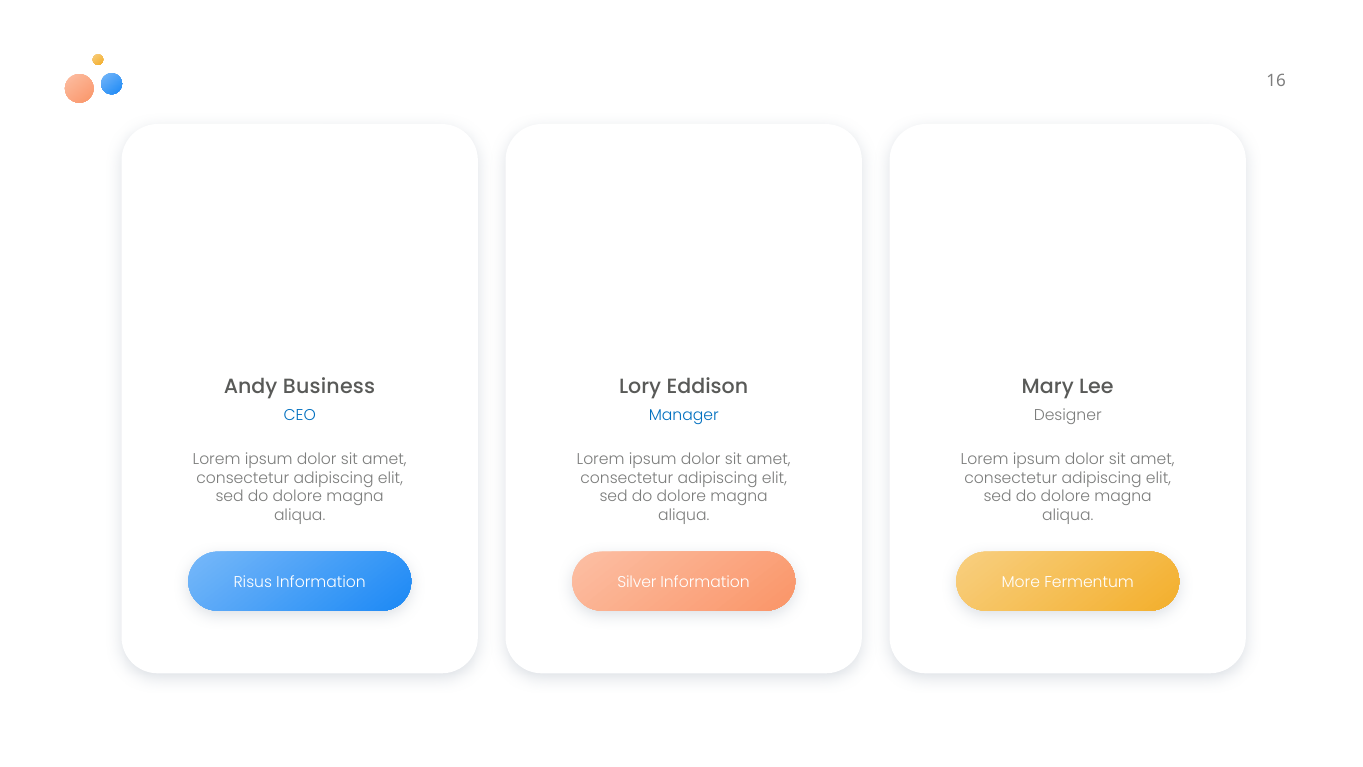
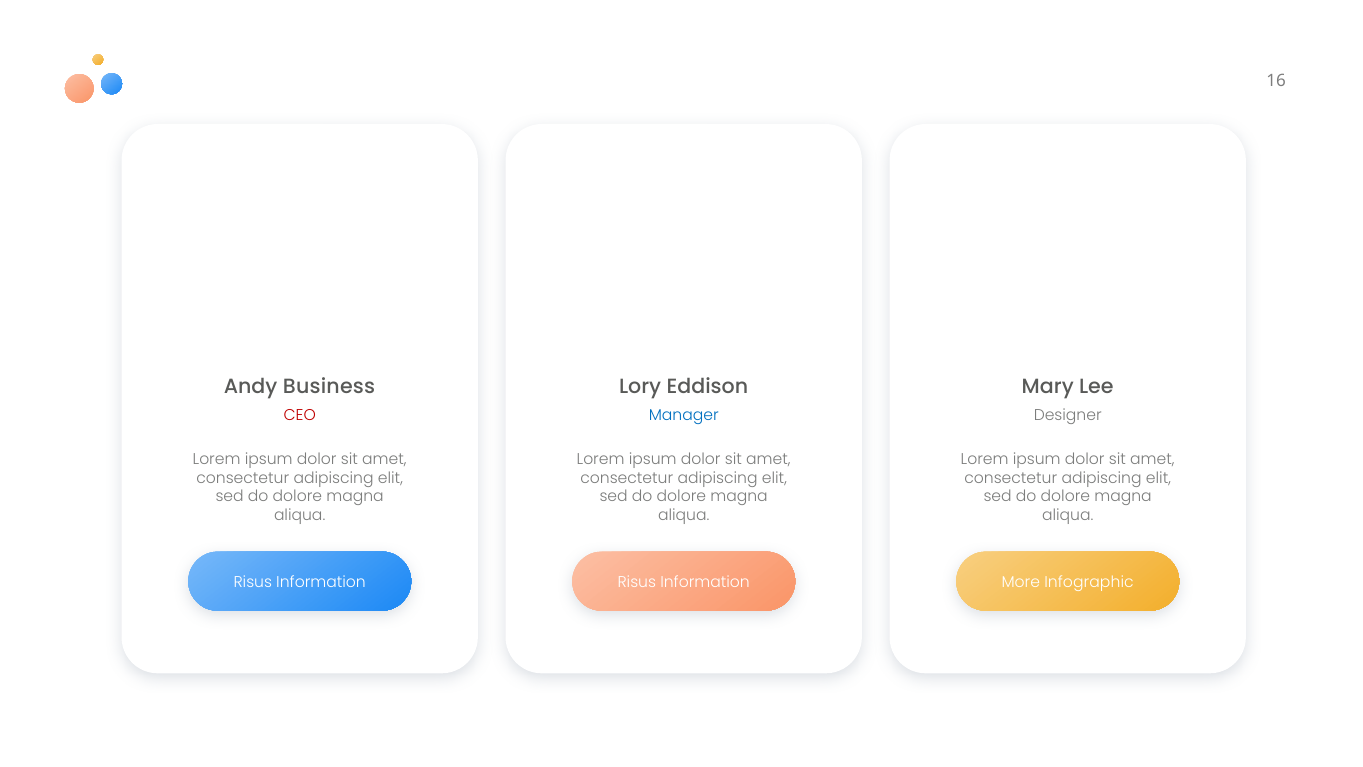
CEO colour: blue -> red
Silver at (637, 582): Silver -> Risus
Fermentum: Fermentum -> Infographic
